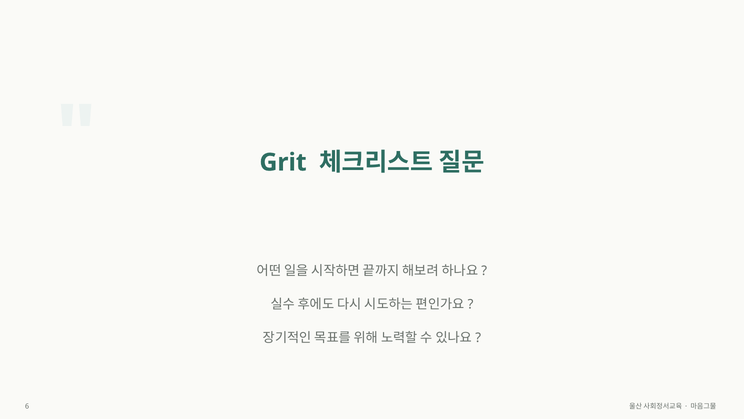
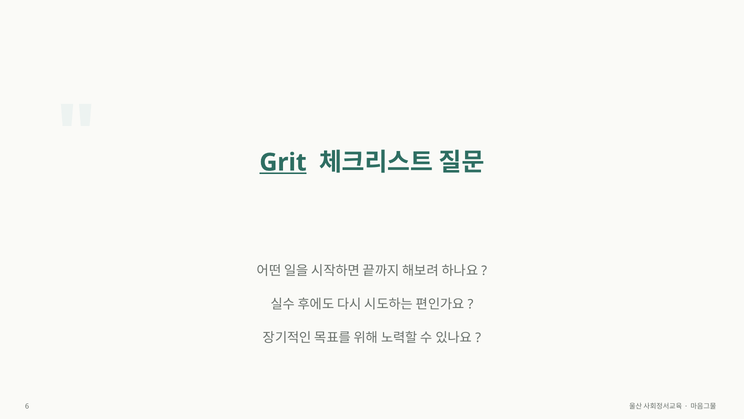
Grit underline: none -> present
